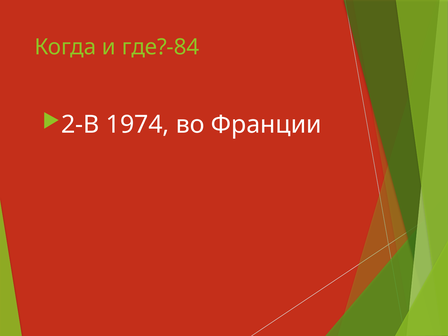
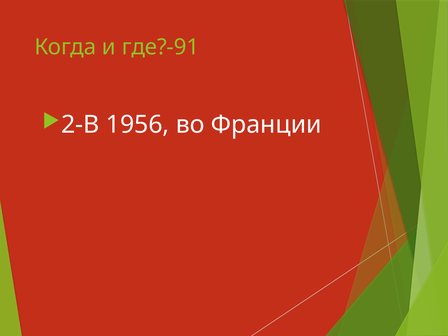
где?-84: где?-84 -> где?-91
1974: 1974 -> 1956
